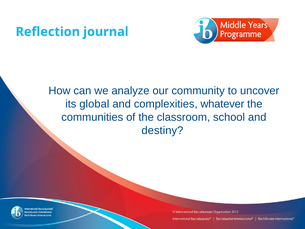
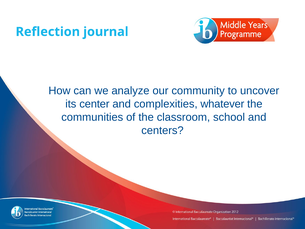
global: global -> center
destiny: destiny -> centers
